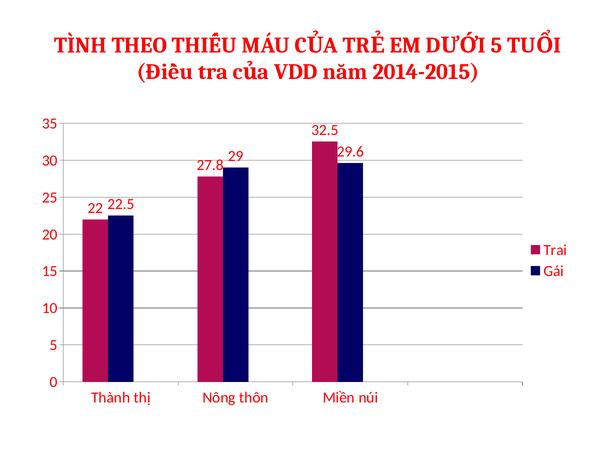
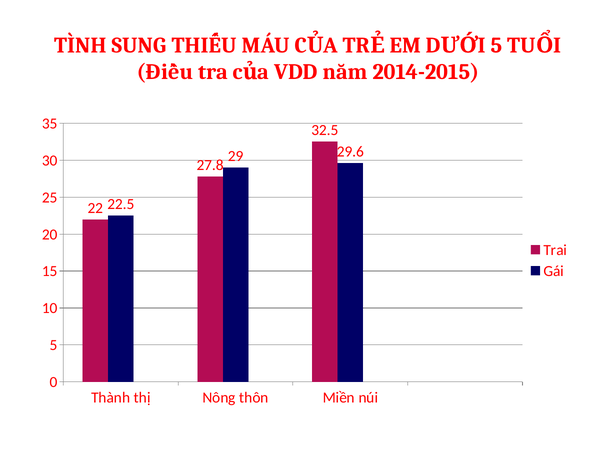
THEO: THEO -> SUNG
